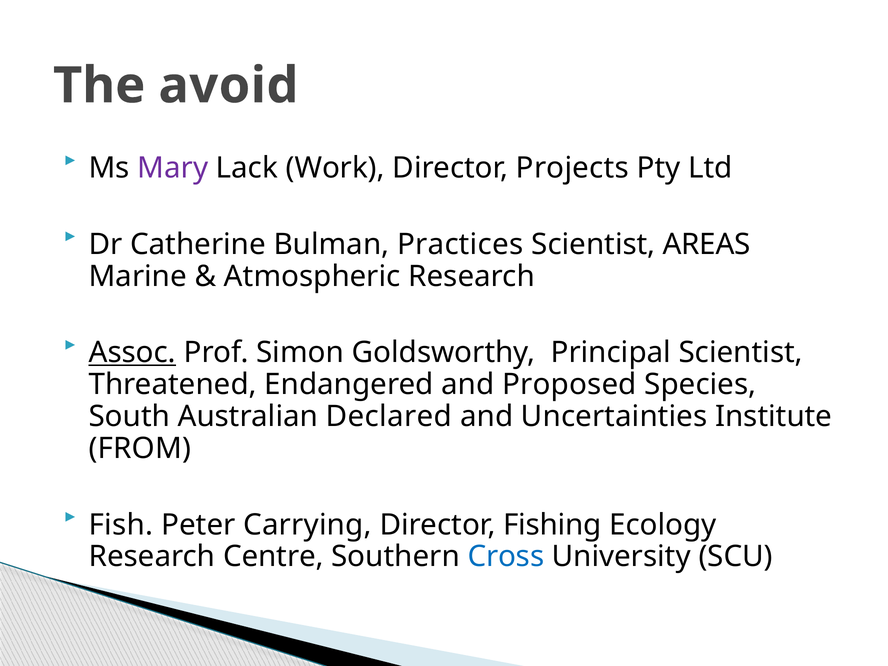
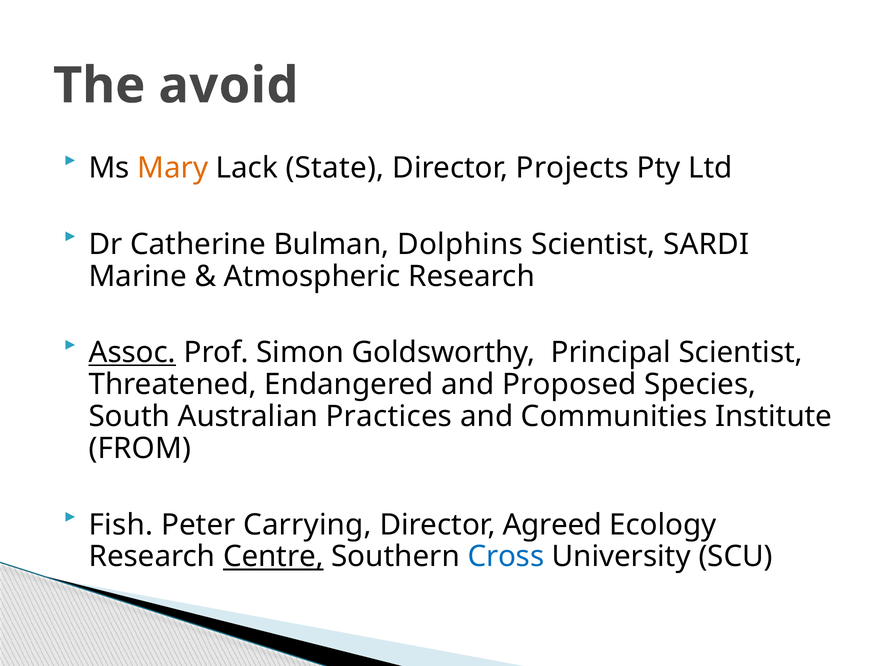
Mary colour: purple -> orange
Work: Work -> State
Practices: Practices -> Dolphins
AREAS: AREAS -> SARDI
Declared: Declared -> Practices
Uncertainties: Uncertainties -> Communities
Fishing: Fishing -> Agreed
Centre underline: none -> present
